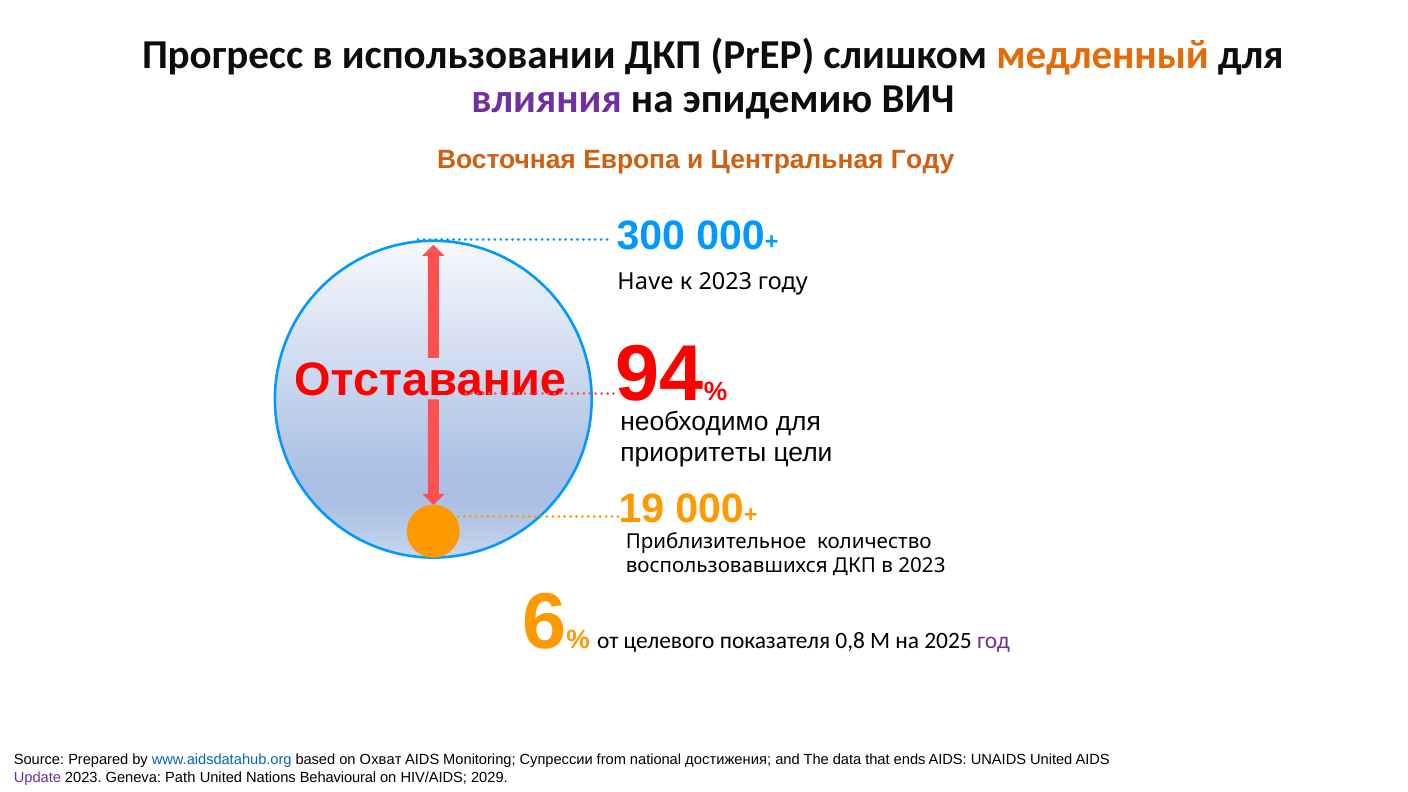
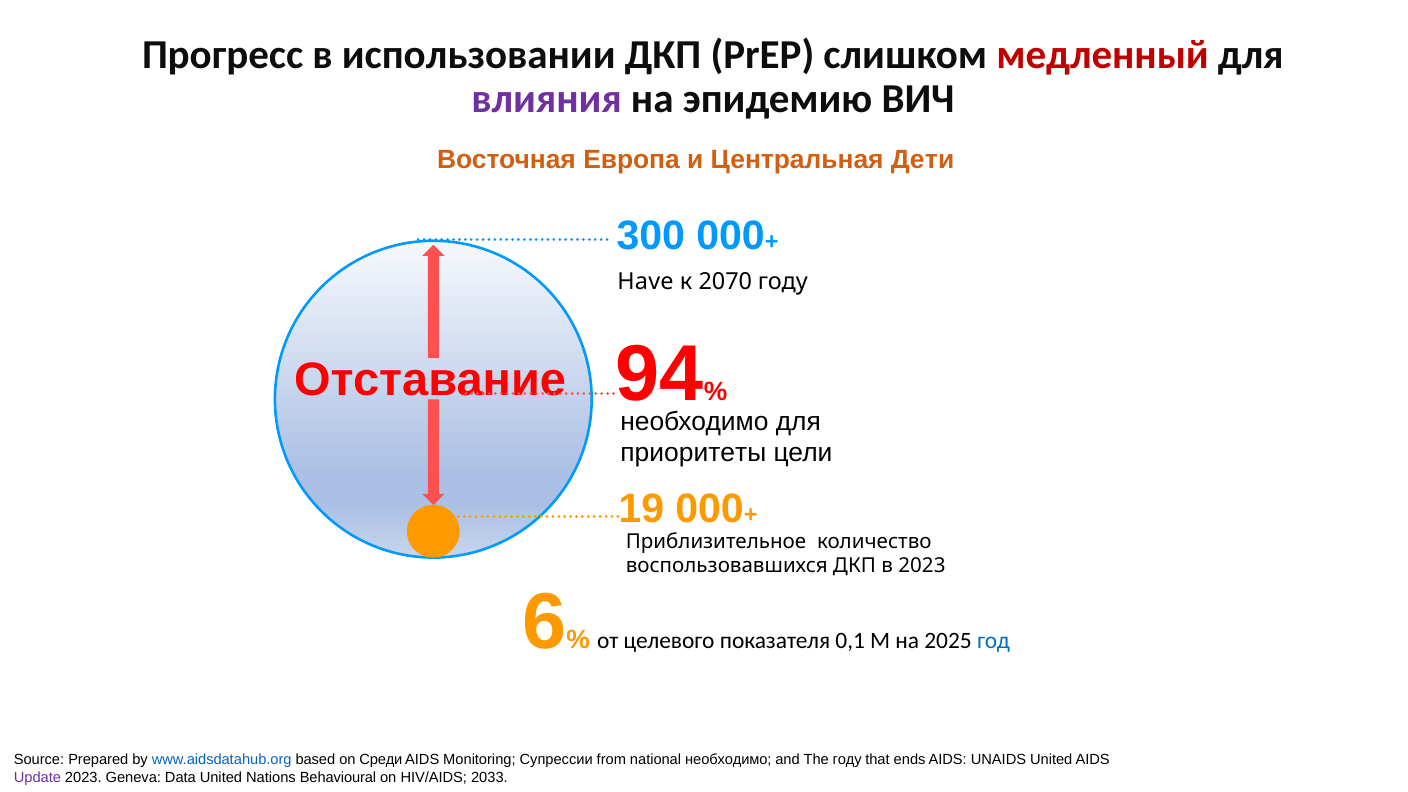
медленный colour: orange -> red
Центральная Году: Году -> Дети
к 2023: 2023 -> 2070
0,8: 0,8 -> 0,1
год colour: purple -> blue
Охват: Охват -> Среди
national достижения: достижения -> необходимо
The data: data -> году
Path: Path -> Data
2029: 2029 -> 2033
